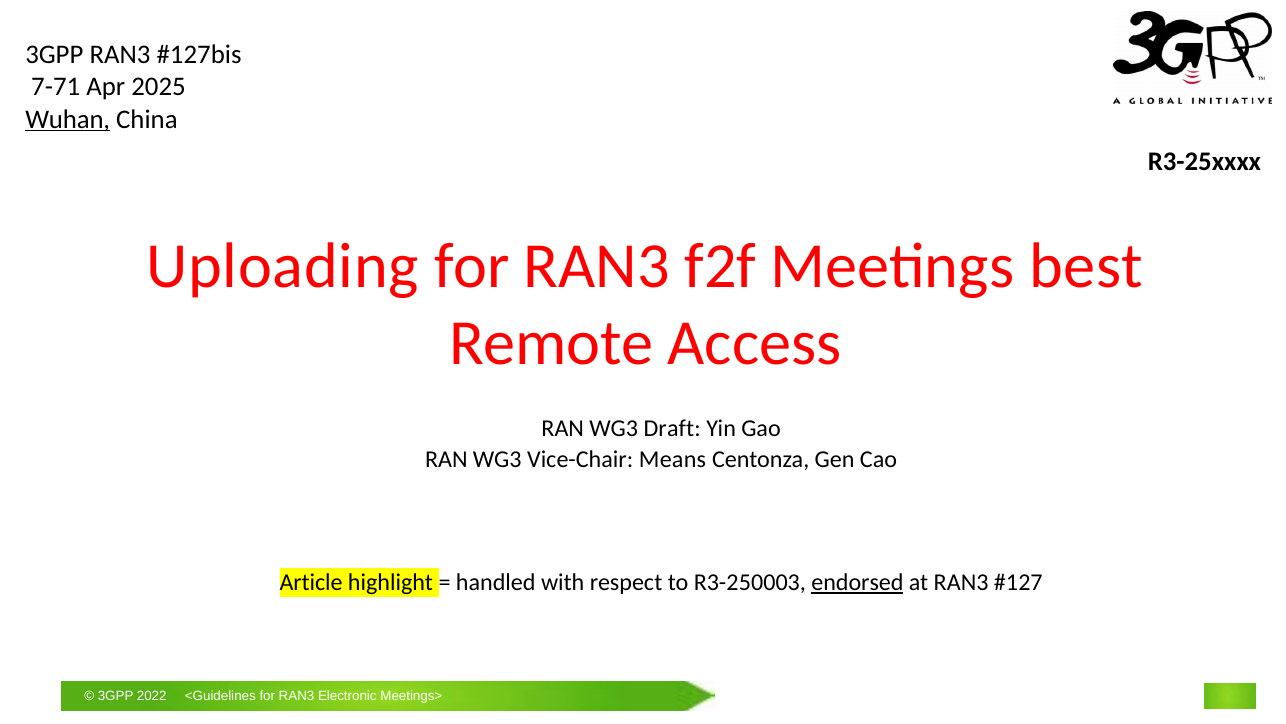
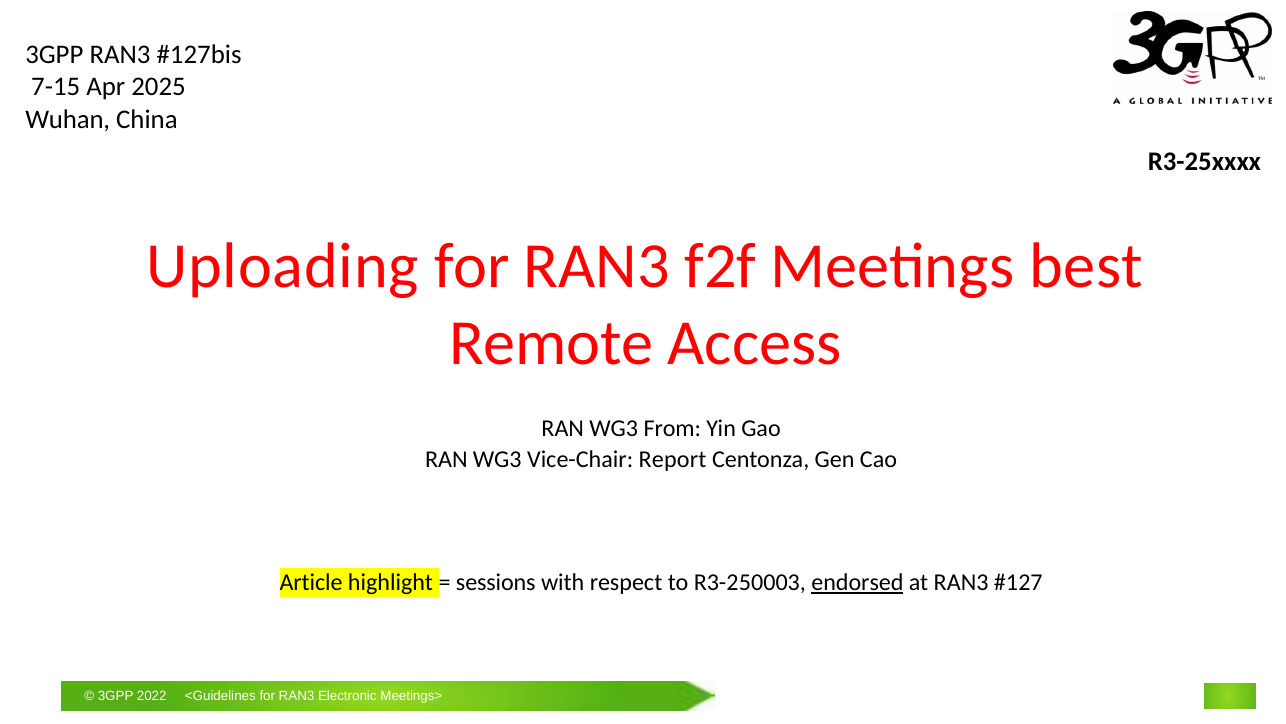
7-71: 7-71 -> 7-15
Wuhan underline: present -> none
Draft: Draft -> From
Means: Means -> Report
handled: handled -> sessions
